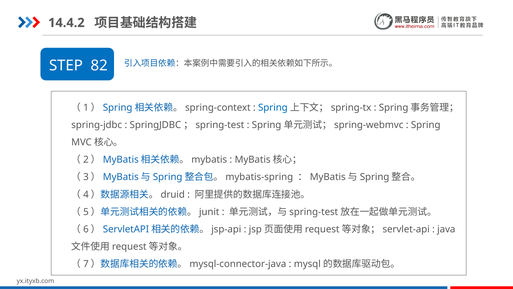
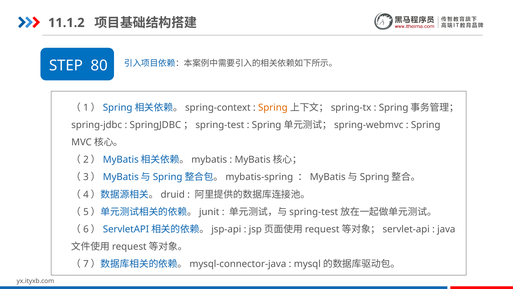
14.4.2: 14.4.2 -> 11.1.2
82: 82 -> 80
Spring at (273, 108) colour: blue -> orange
